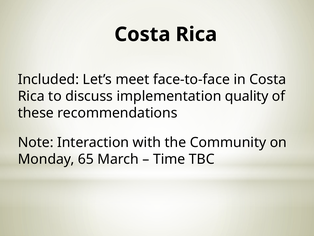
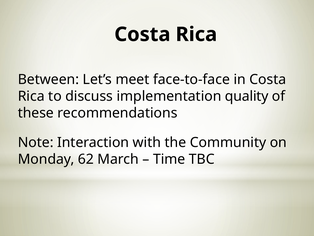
Included: Included -> Between
65: 65 -> 62
